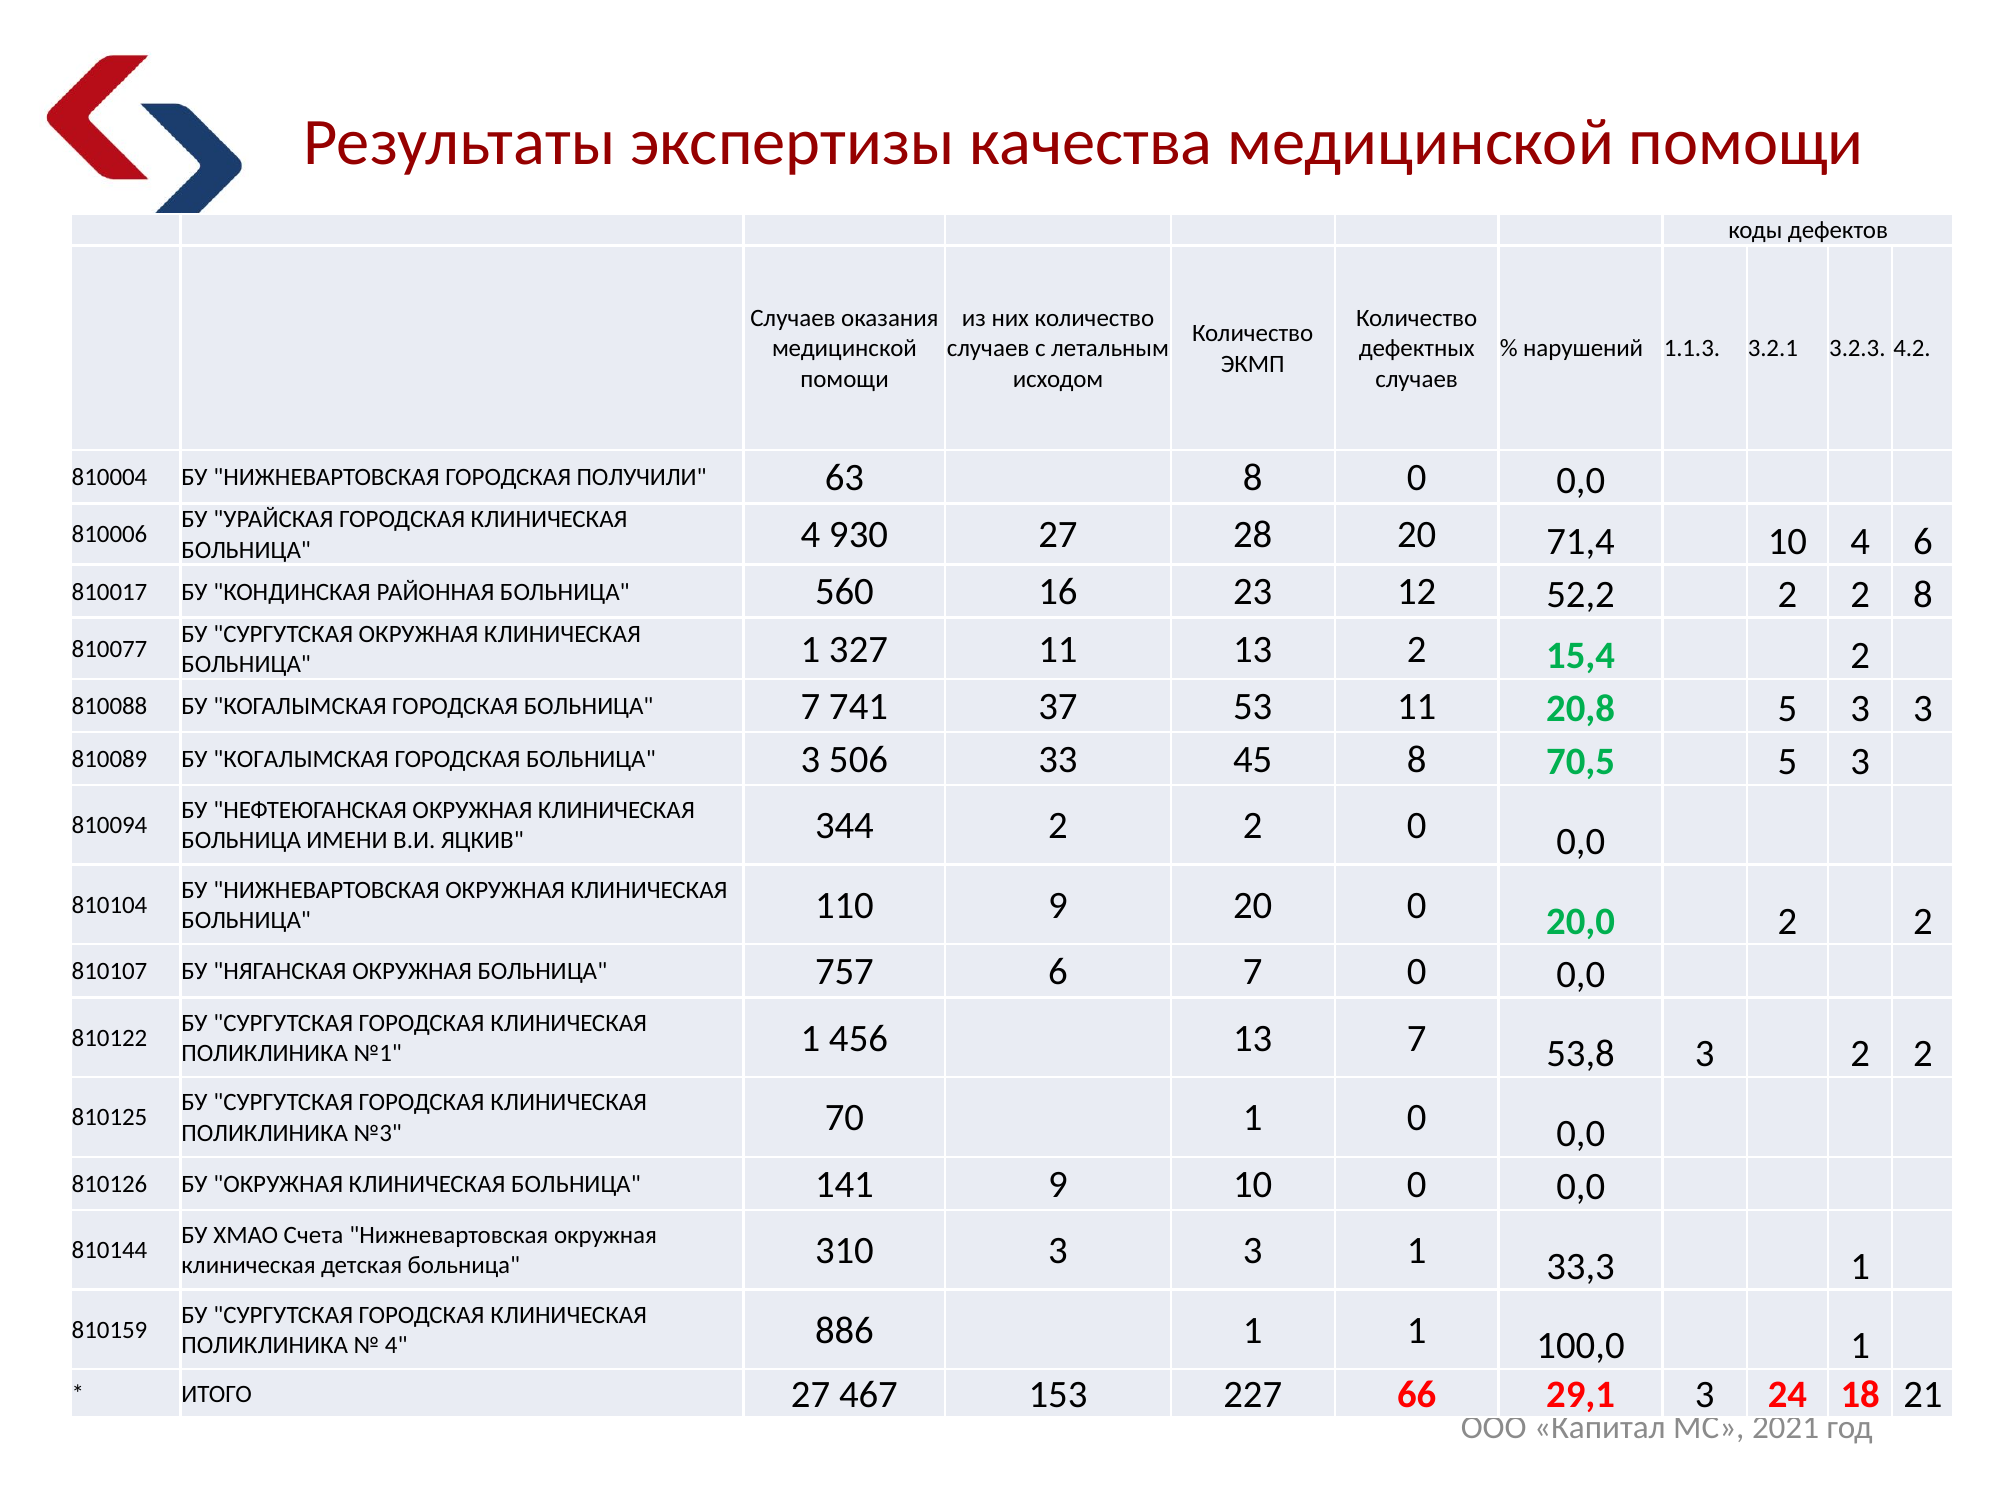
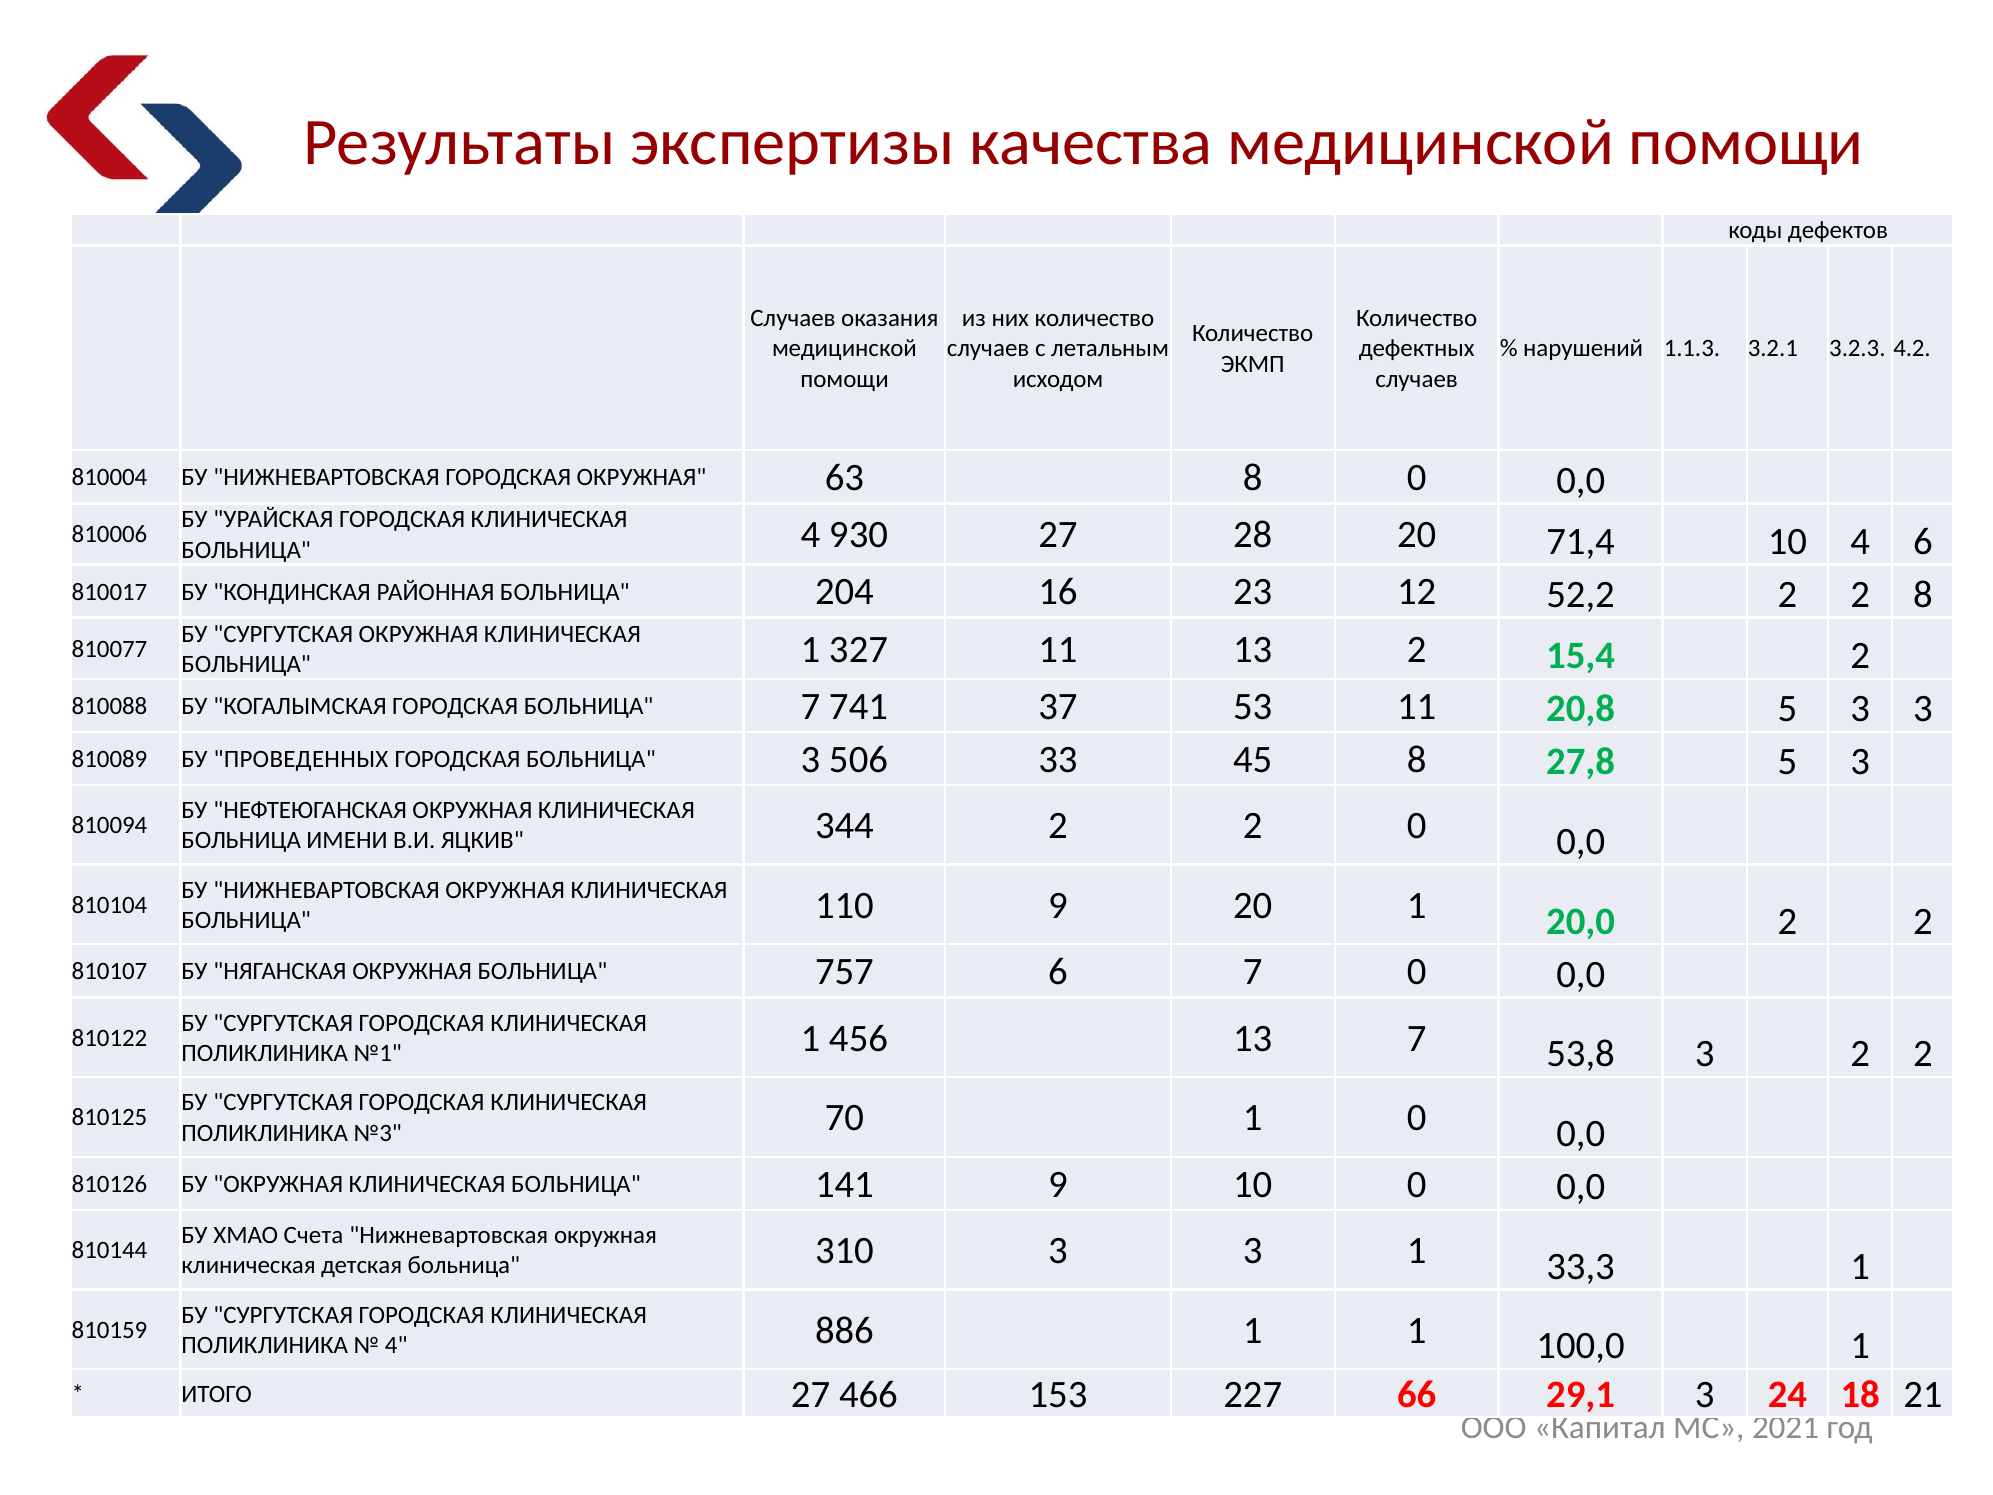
ГОРОДСКАЯ ПОЛУЧИЛИ: ПОЛУЧИЛИ -> ОКРУЖНАЯ
560: 560 -> 204
810089 БУ КОГАЛЫМСКАЯ: КОГАЛЫМСКАЯ -> ПРОВЕДЕННЫХ
70,5: 70,5 -> 27,8
20 0: 0 -> 1
467: 467 -> 466
